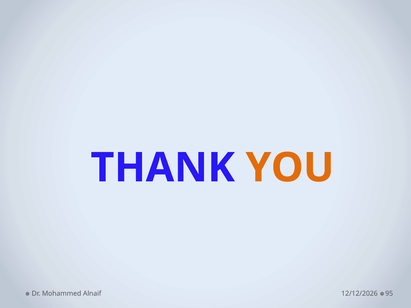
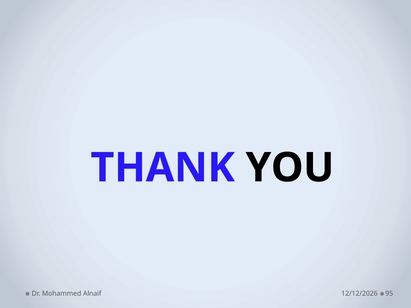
YOU colour: orange -> black
